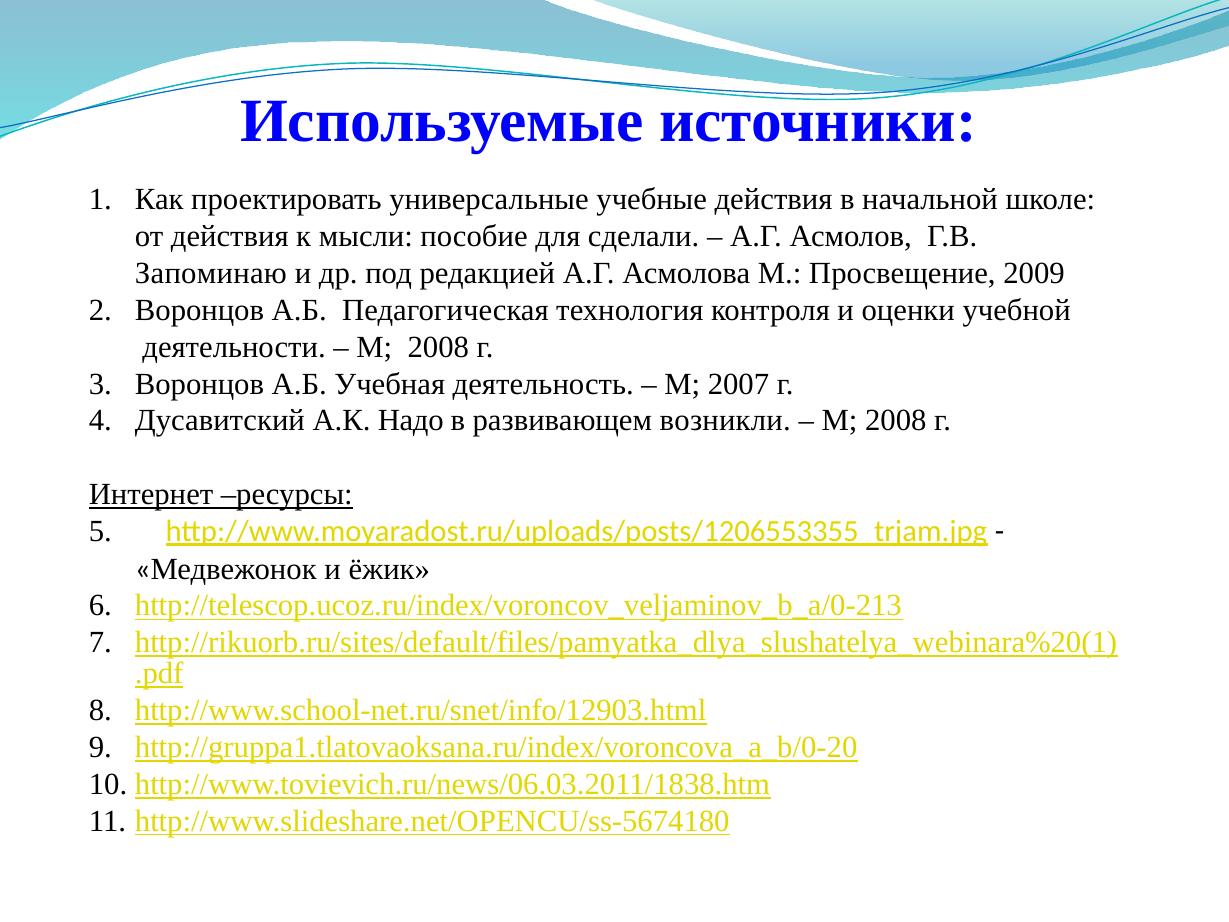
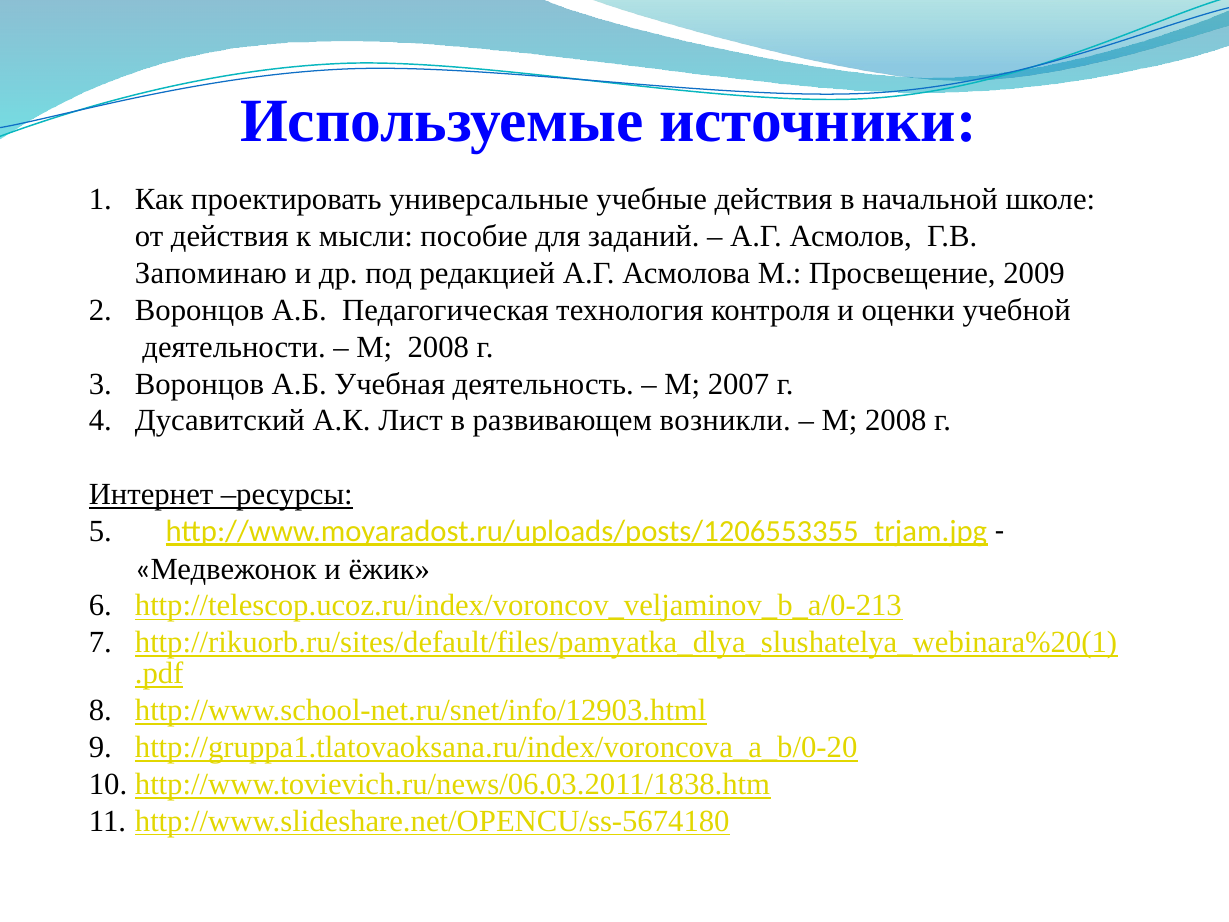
сделали: сделали -> заданий
Надо: Надо -> Лист
